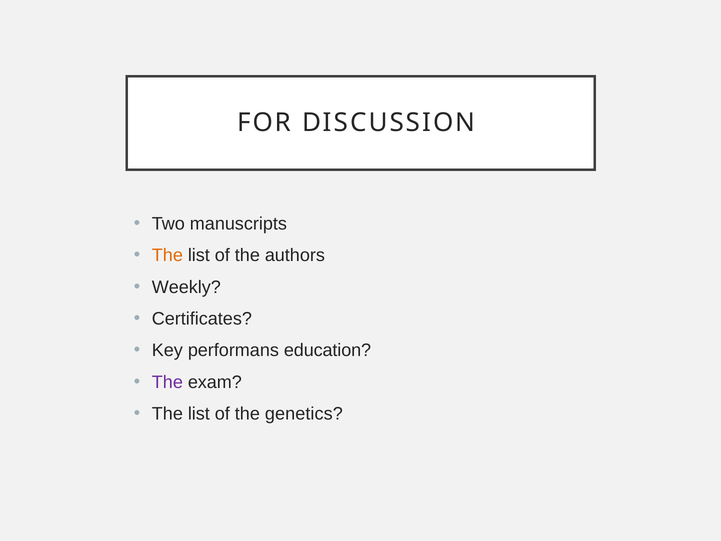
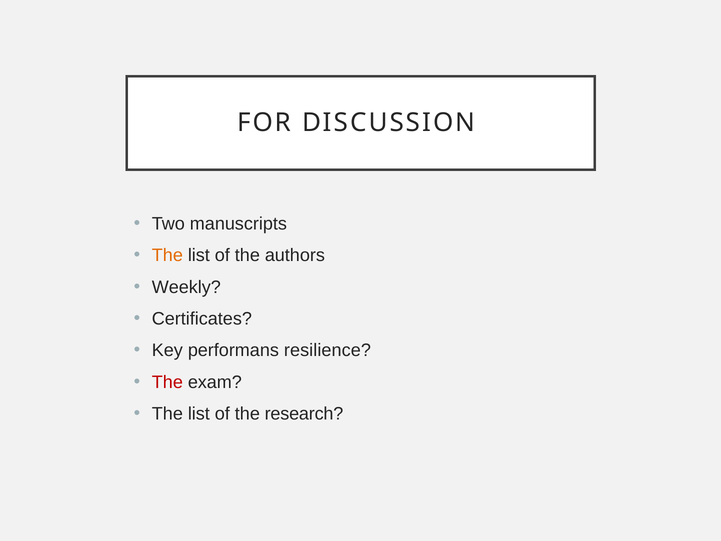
education: education -> resilience
The at (167, 382) colour: purple -> red
genetics: genetics -> research
